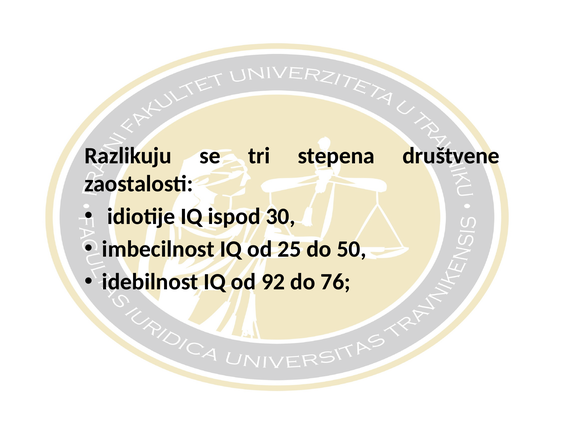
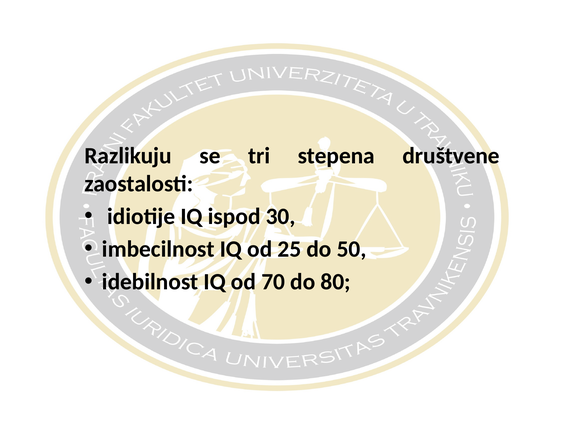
92: 92 -> 70
76: 76 -> 80
